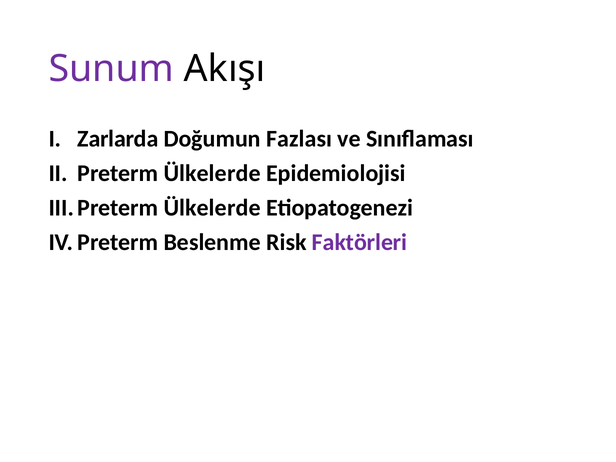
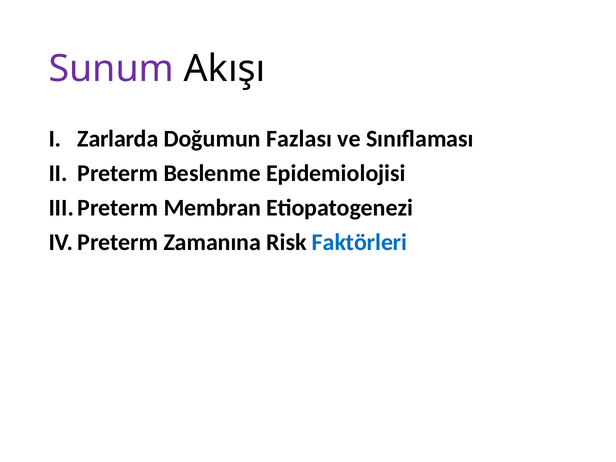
Preterm Ülkelerde: Ülkelerde -> Beslenme
Ülkelerde at (212, 208): Ülkelerde -> Membran
Beslenme: Beslenme -> Zamanına
Faktörleri colour: purple -> blue
